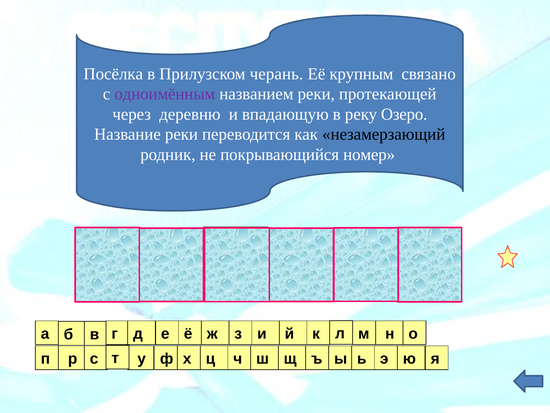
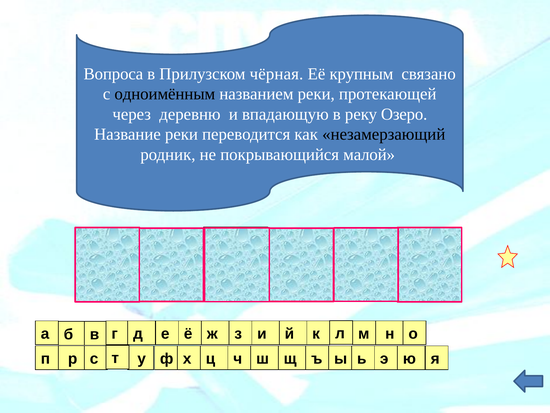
Посёлка: Посёлка -> Вопроса
черань: черань -> чёрная
одноимённым colour: purple -> black
номер: номер -> малой
